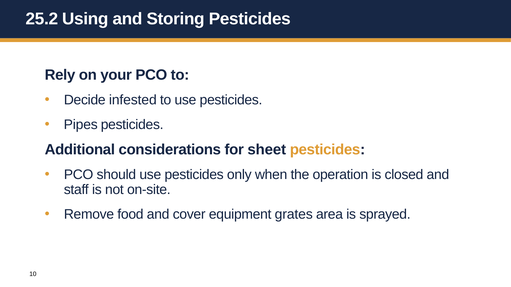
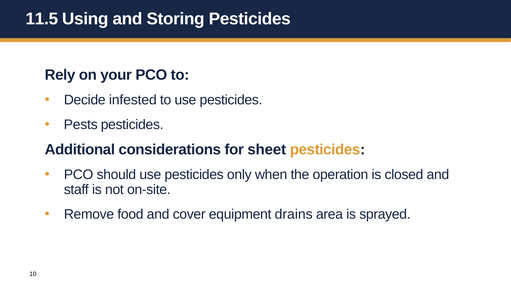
25.2: 25.2 -> 11.5
Pipes: Pipes -> Pests
grates: grates -> drains
